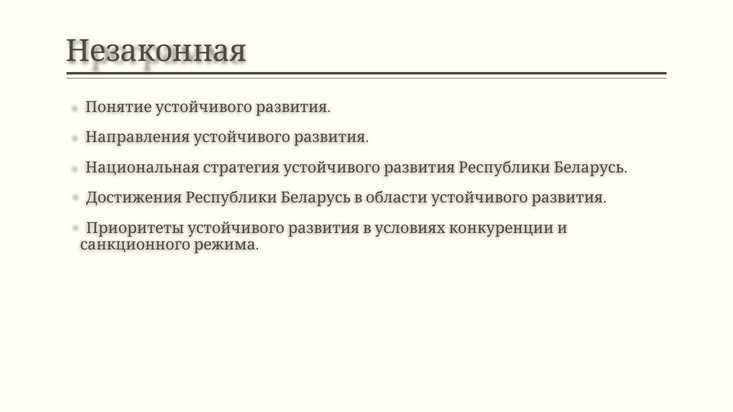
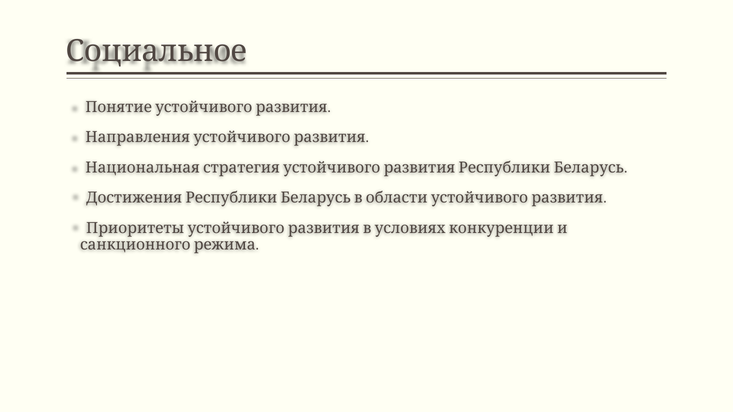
Незаконная: Незаконная -> Социальное
